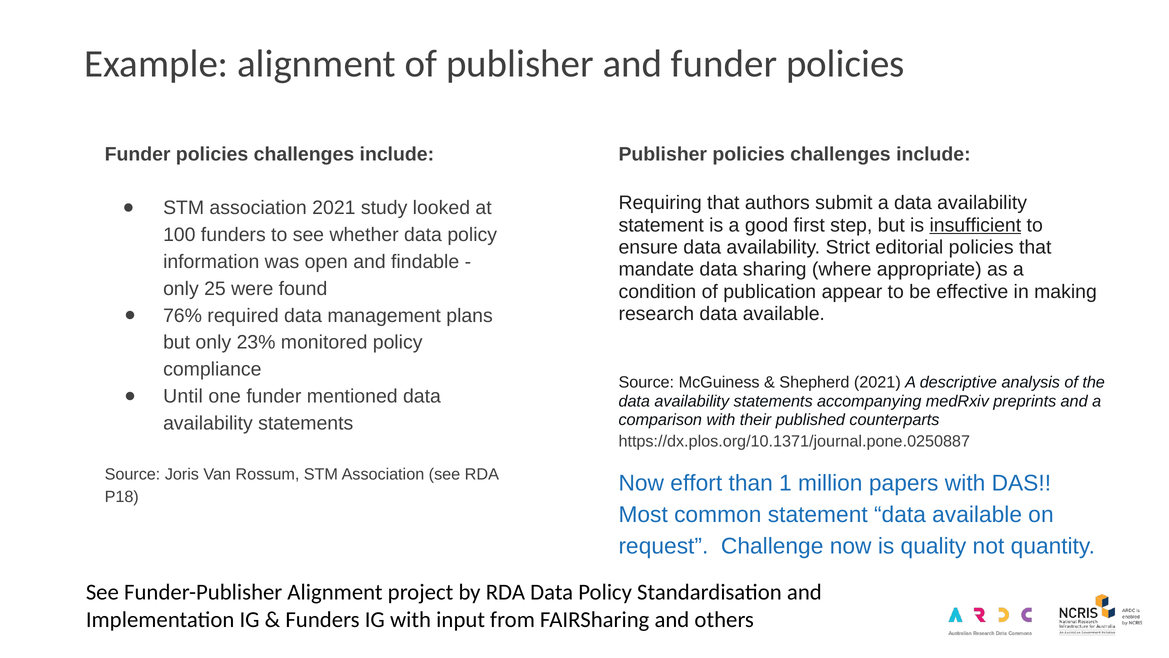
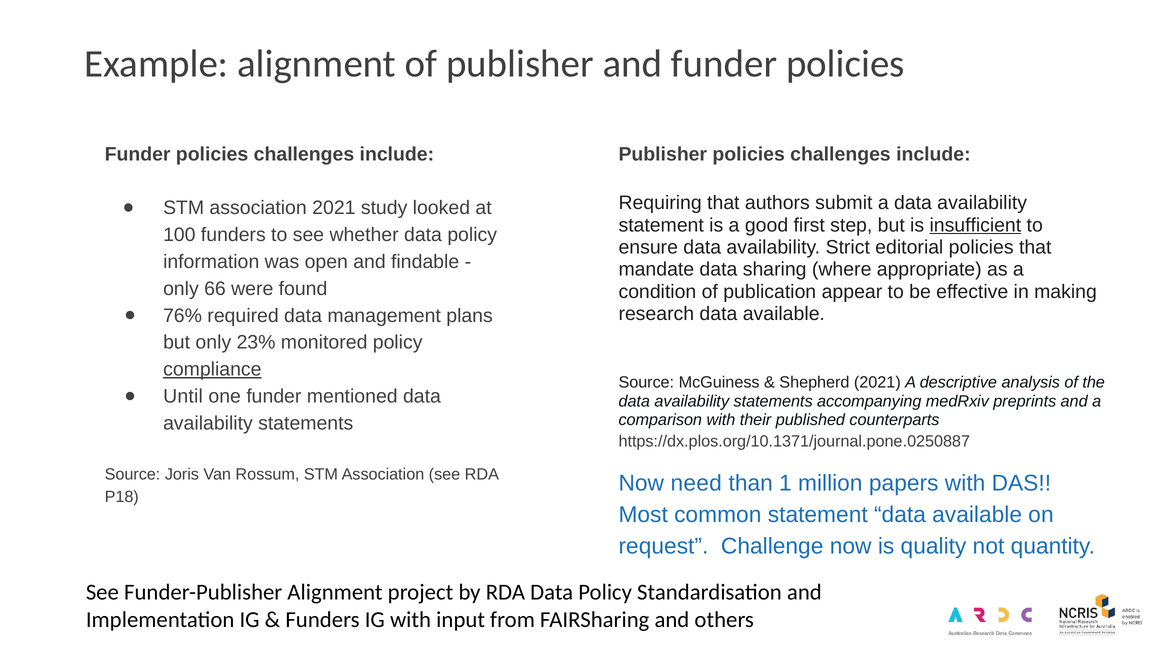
25: 25 -> 66
compliance underline: none -> present
effort: effort -> need
